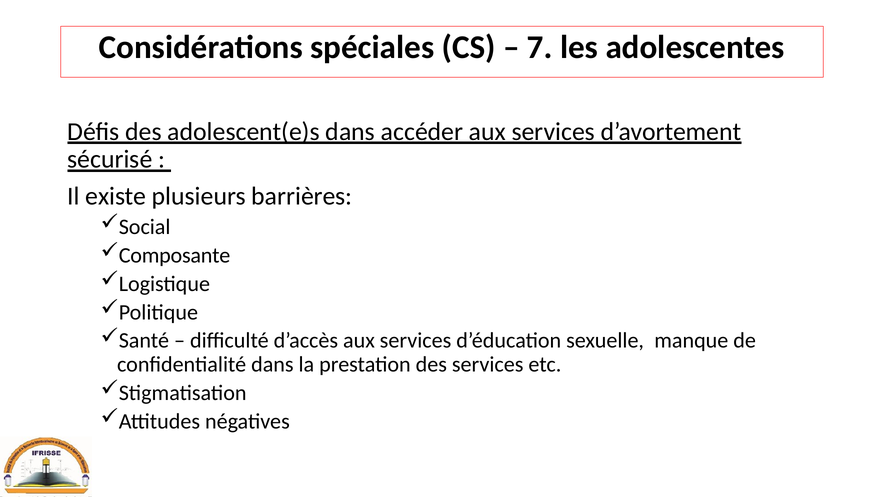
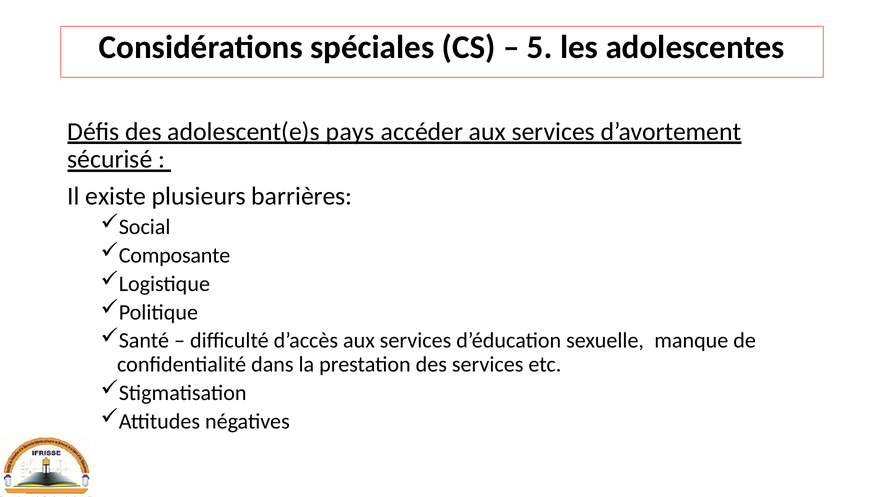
7: 7 -> 5
adolescent(e)s dans: dans -> pays
